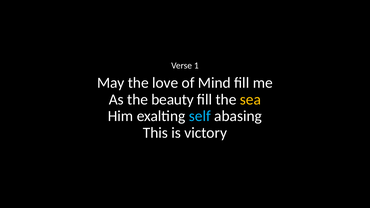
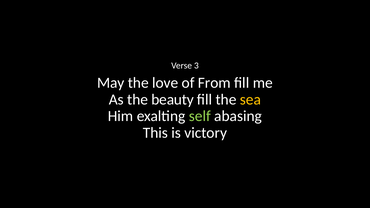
1: 1 -> 3
Mind: Mind -> From
self colour: light blue -> light green
